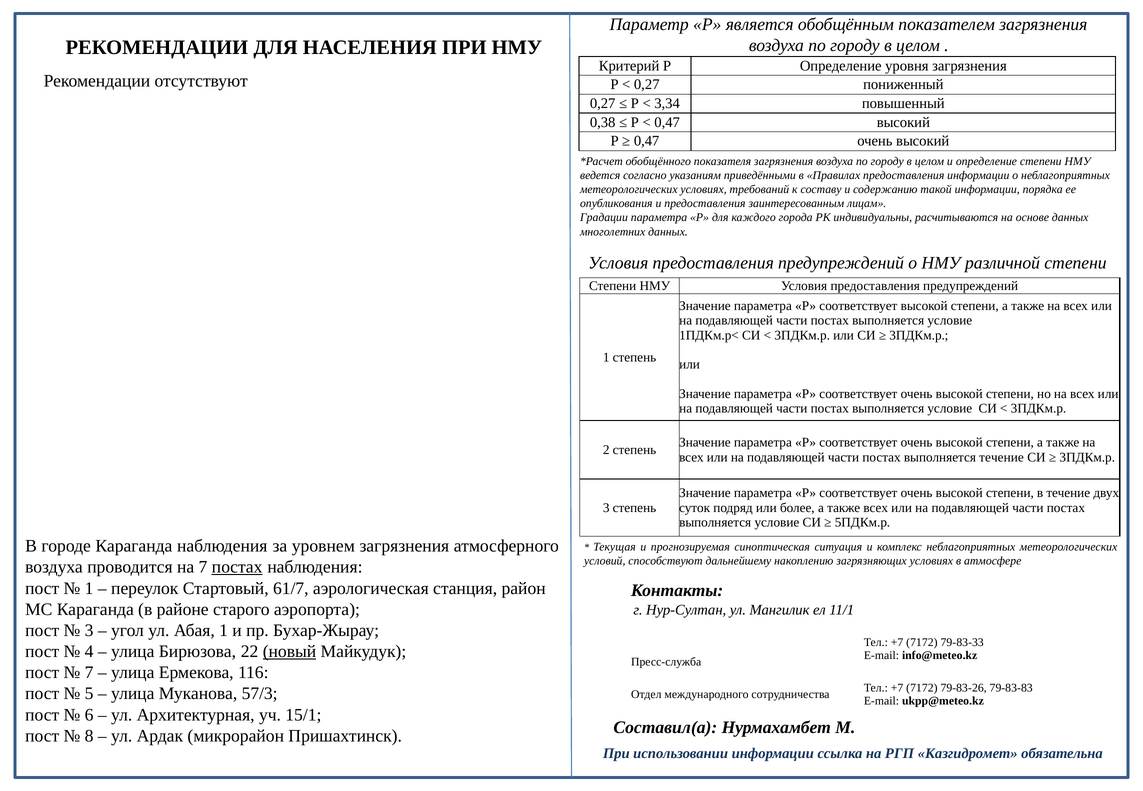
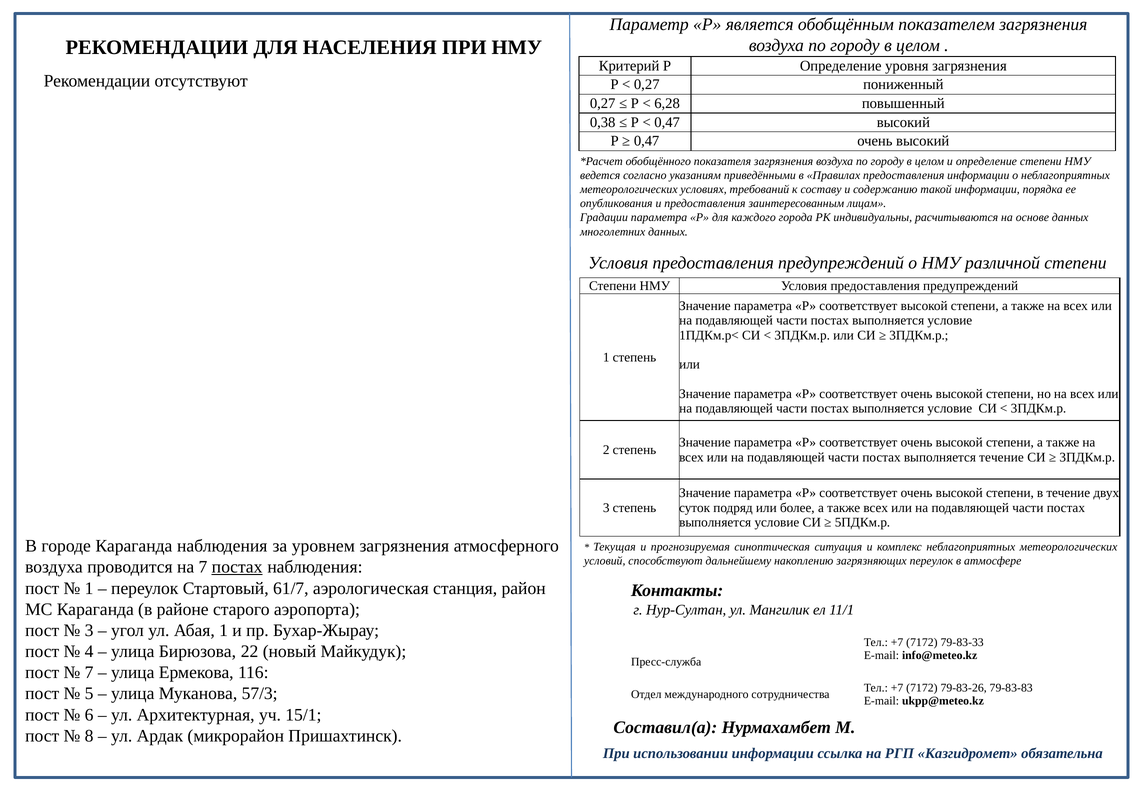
3,34: 3,34 -> 6,28
загрязняющих условиях: условиях -> переулок
новый underline: present -> none
